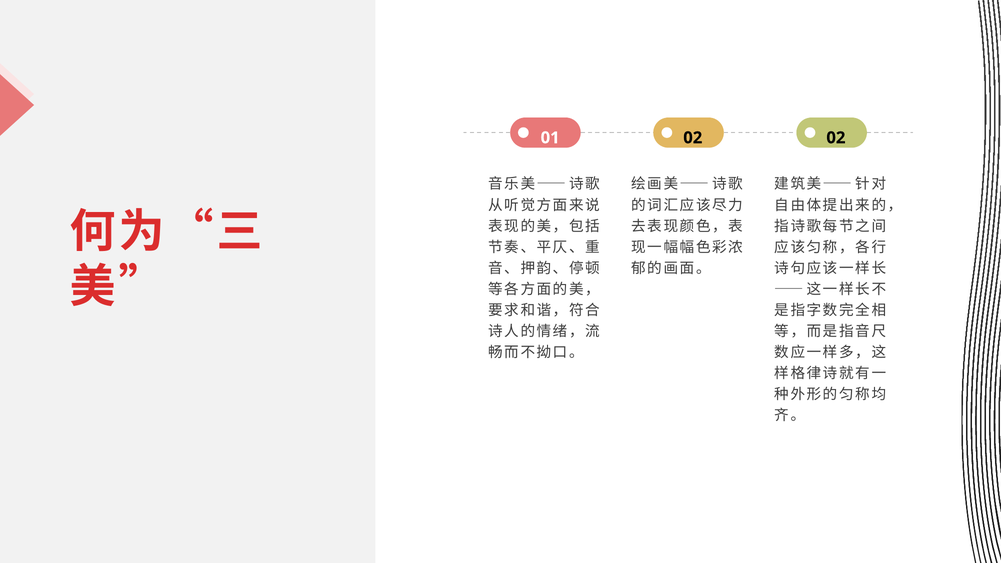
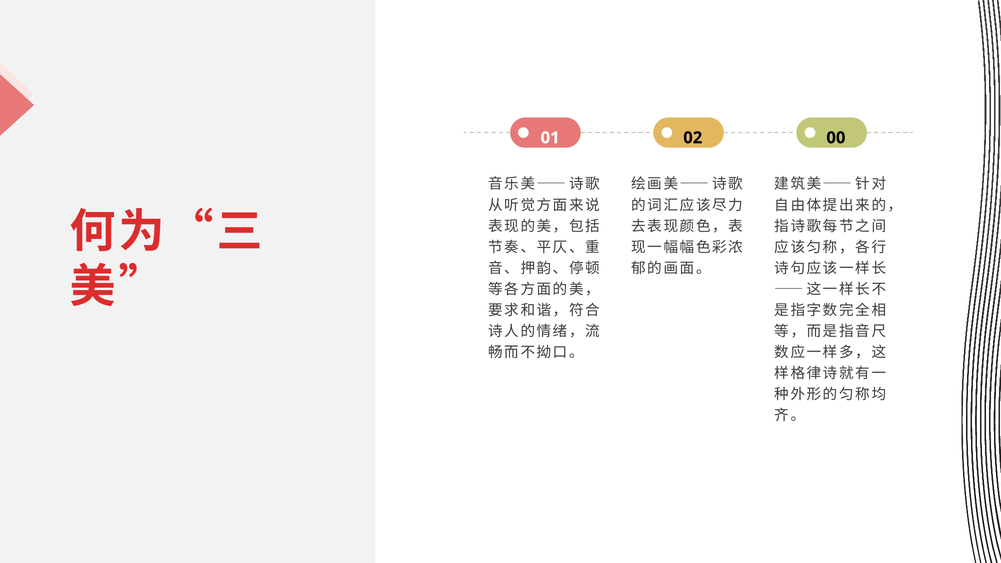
02 02: 02 -> 00
